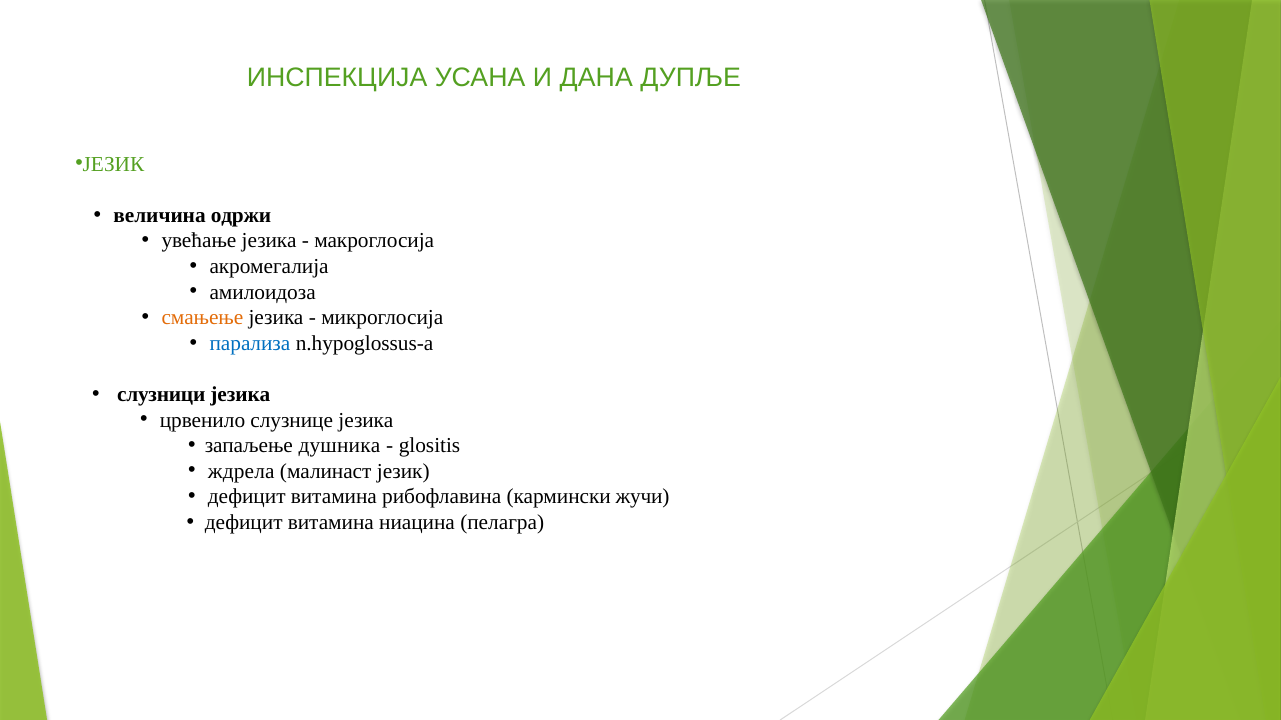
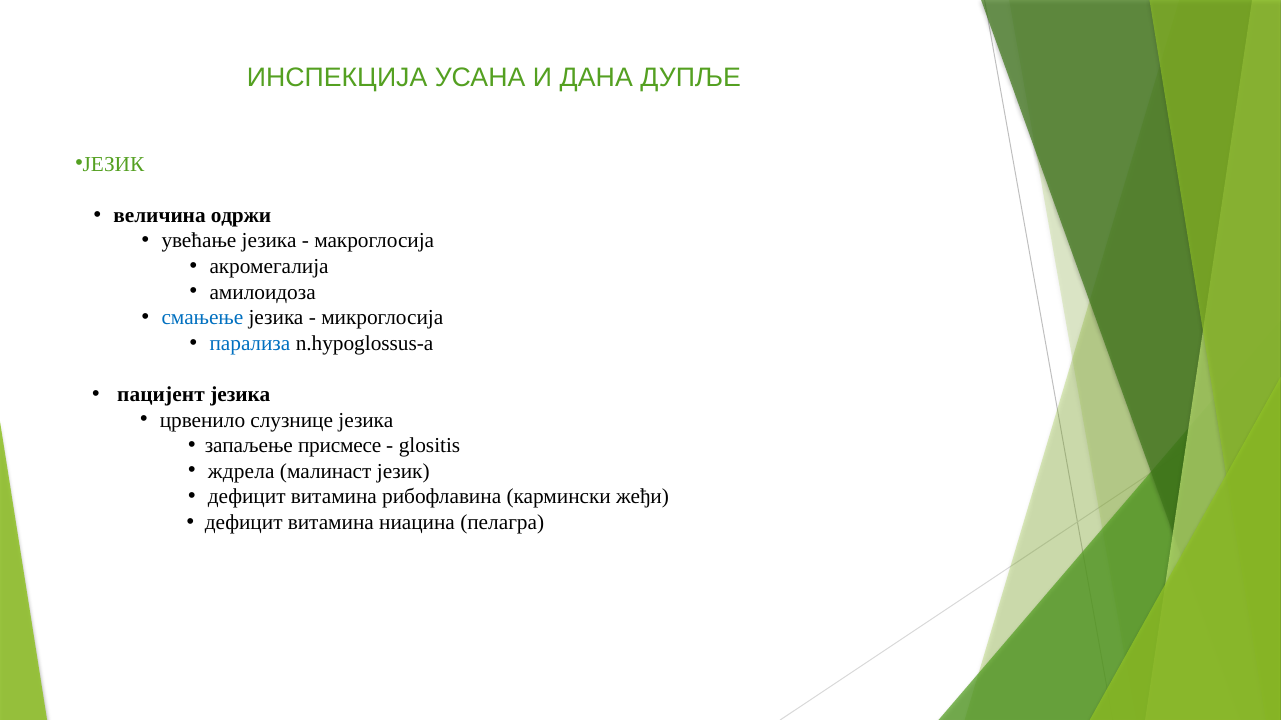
смањење colour: orange -> blue
слузници: слузници -> пацијент
душника: душника -> присмесе
жучи: жучи -> жеђи
